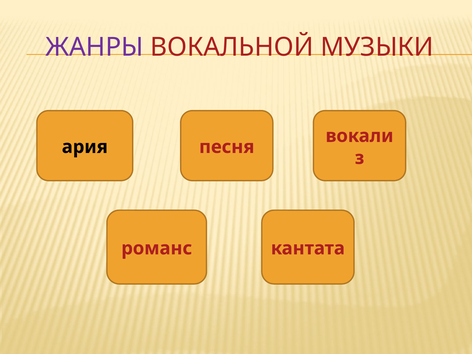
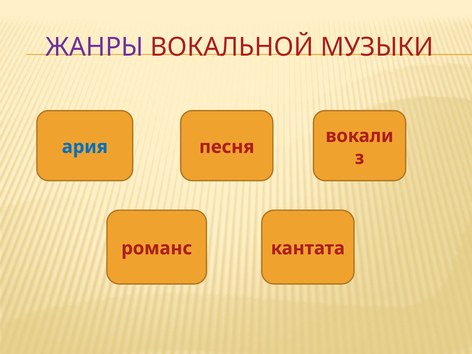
ария colour: black -> blue
